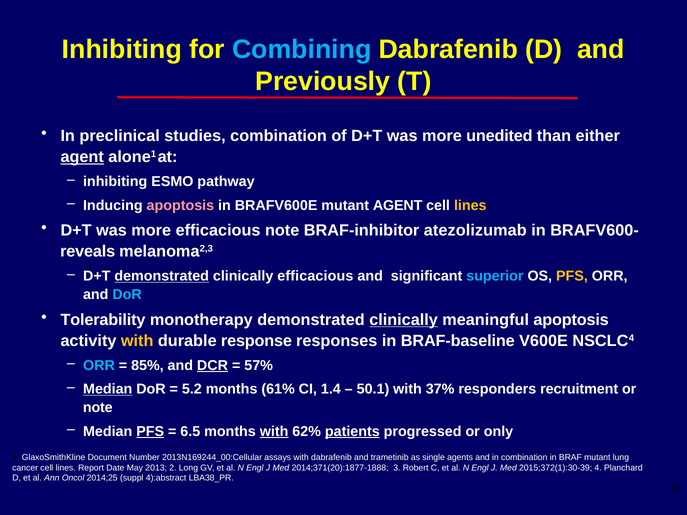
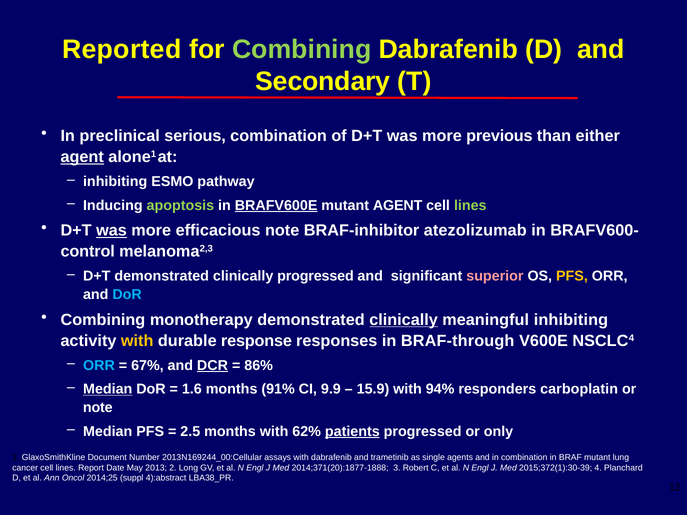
Inhibiting at (122, 49): Inhibiting -> Reported
Combining at (302, 49) colour: light blue -> light green
Previously: Previously -> Secondary
studies: studies -> serious
unedited: unedited -> previous
apoptosis at (180, 205) colour: pink -> light green
BRAFV600E underline: none -> present
lines at (470, 205) colour: yellow -> light green
was at (111, 231) underline: none -> present
reveals: reveals -> control
demonstrated at (162, 276) underline: present -> none
clinically efficacious: efficacious -> progressed
superior colour: light blue -> pink
Tolerability at (103, 320): Tolerability -> Combining
meaningful apoptosis: apoptosis -> inhibiting
BRAF-baseline: BRAF-baseline -> BRAF-through
85%: 85% -> 67%
57%: 57% -> 86%
5.2: 5.2 -> 1.6
61%: 61% -> 91%
1.4: 1.4 -> 9.9
50.1: 50.1 -> 15.9
37%: 37% -> 94%
recruitment: recruitment -> carboplatin
PFS at (150, 431) underline: present -> none
6.5: 6.5 -> 2.5
with at (274, 431) underline: present -> none
